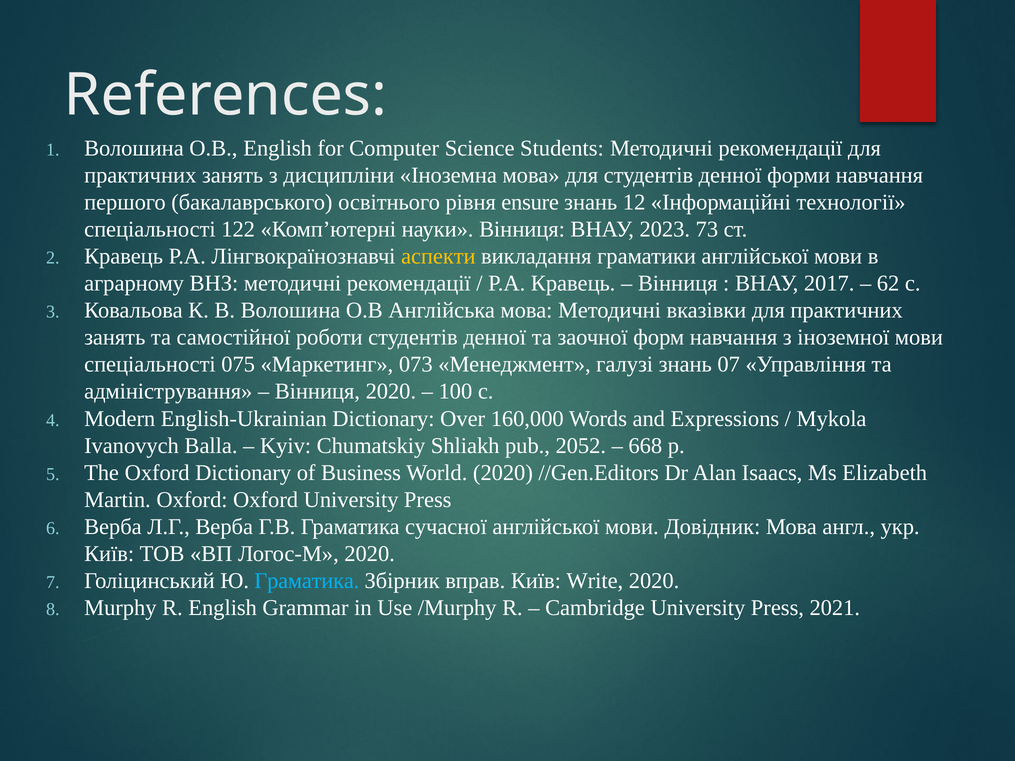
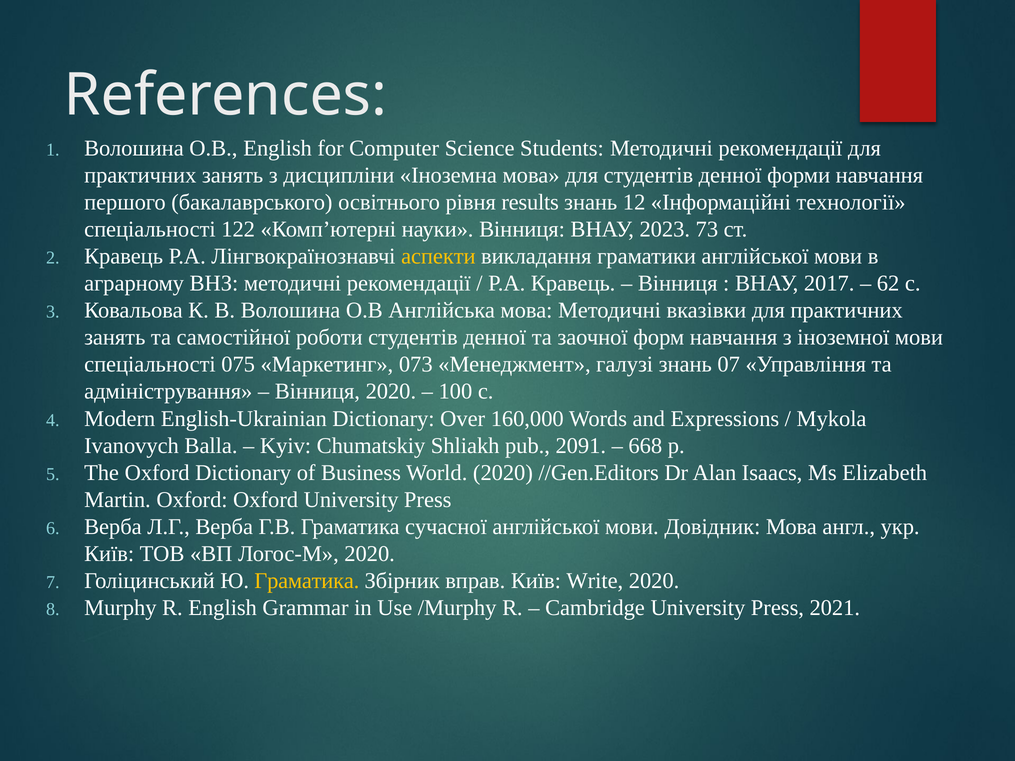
ensure: ensure -> results
2052: 2052 -> 2091
Граматика at (307, 581) colour: light blue -> yellow
